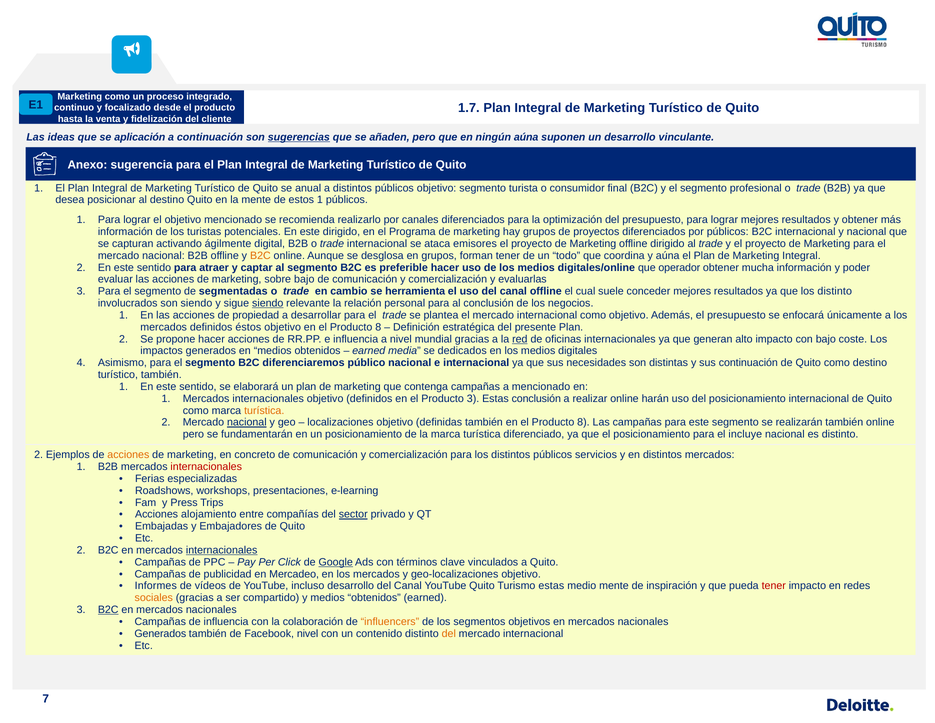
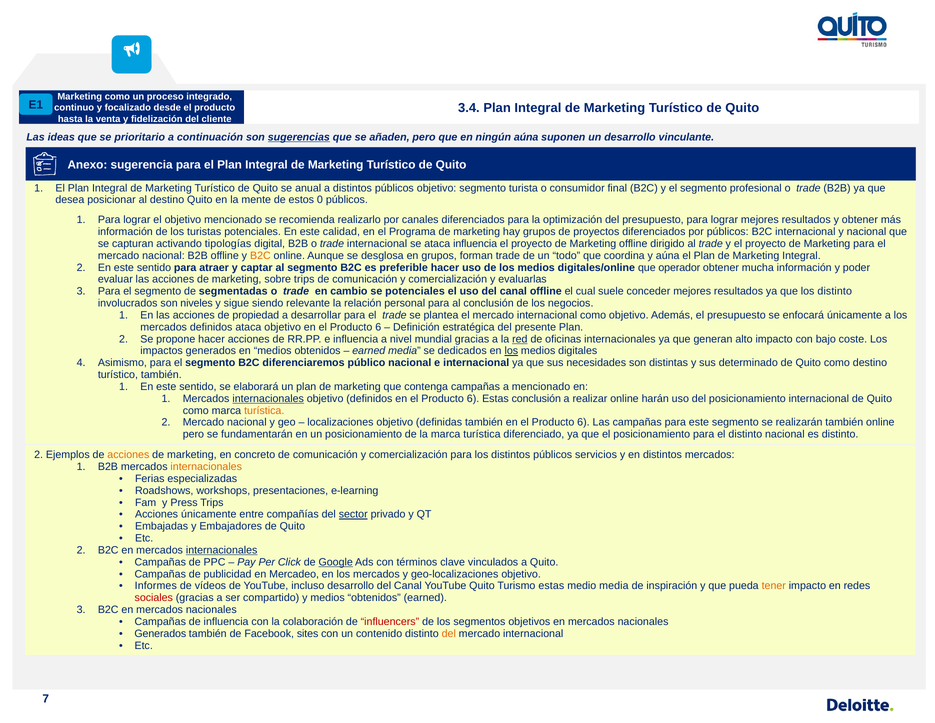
1.7: 1.7 -> 3.4
aplicación: aplicación -> prioritario
estos 1: 1 -> 0
este dirigido: dirigido -> calidad
ágilmente: ágilmente -> tipologías
ataca emisores: emisores -> influencia
forman tener: tener -> trade
sobre bajo: bajo -> trips
se herramienta: herramienta -> potenciales
son siendo: siendo -> niveles
siendo at (268, 303) underline: present -> none
definidos éstos: éstos -> ataca
8 at (378, 327): 8 -> 6
los at (511, 351) underline: none -> present
sus continuación: continuación -> determinado
internacionales at (268, 398) underline: none -> present
3 at (473, 398): 3 -> 6
nacional at (247, 422) underline: present -> none
8 at (583, 422): 8 -> 6
el incluye: incluye -> distinto
internacionales at (206, 466) colour: red -> orange
Acciones alojamiento: alojamiento -> únicamente
medio mente: mente -> media
tener at (774, 586) colour: red -> orange
sociales colour: orange -> red
B2C at (108, 609) underline: present -> none
influencers colour: orange -> red
Facebook nivel: nivel -> sites
